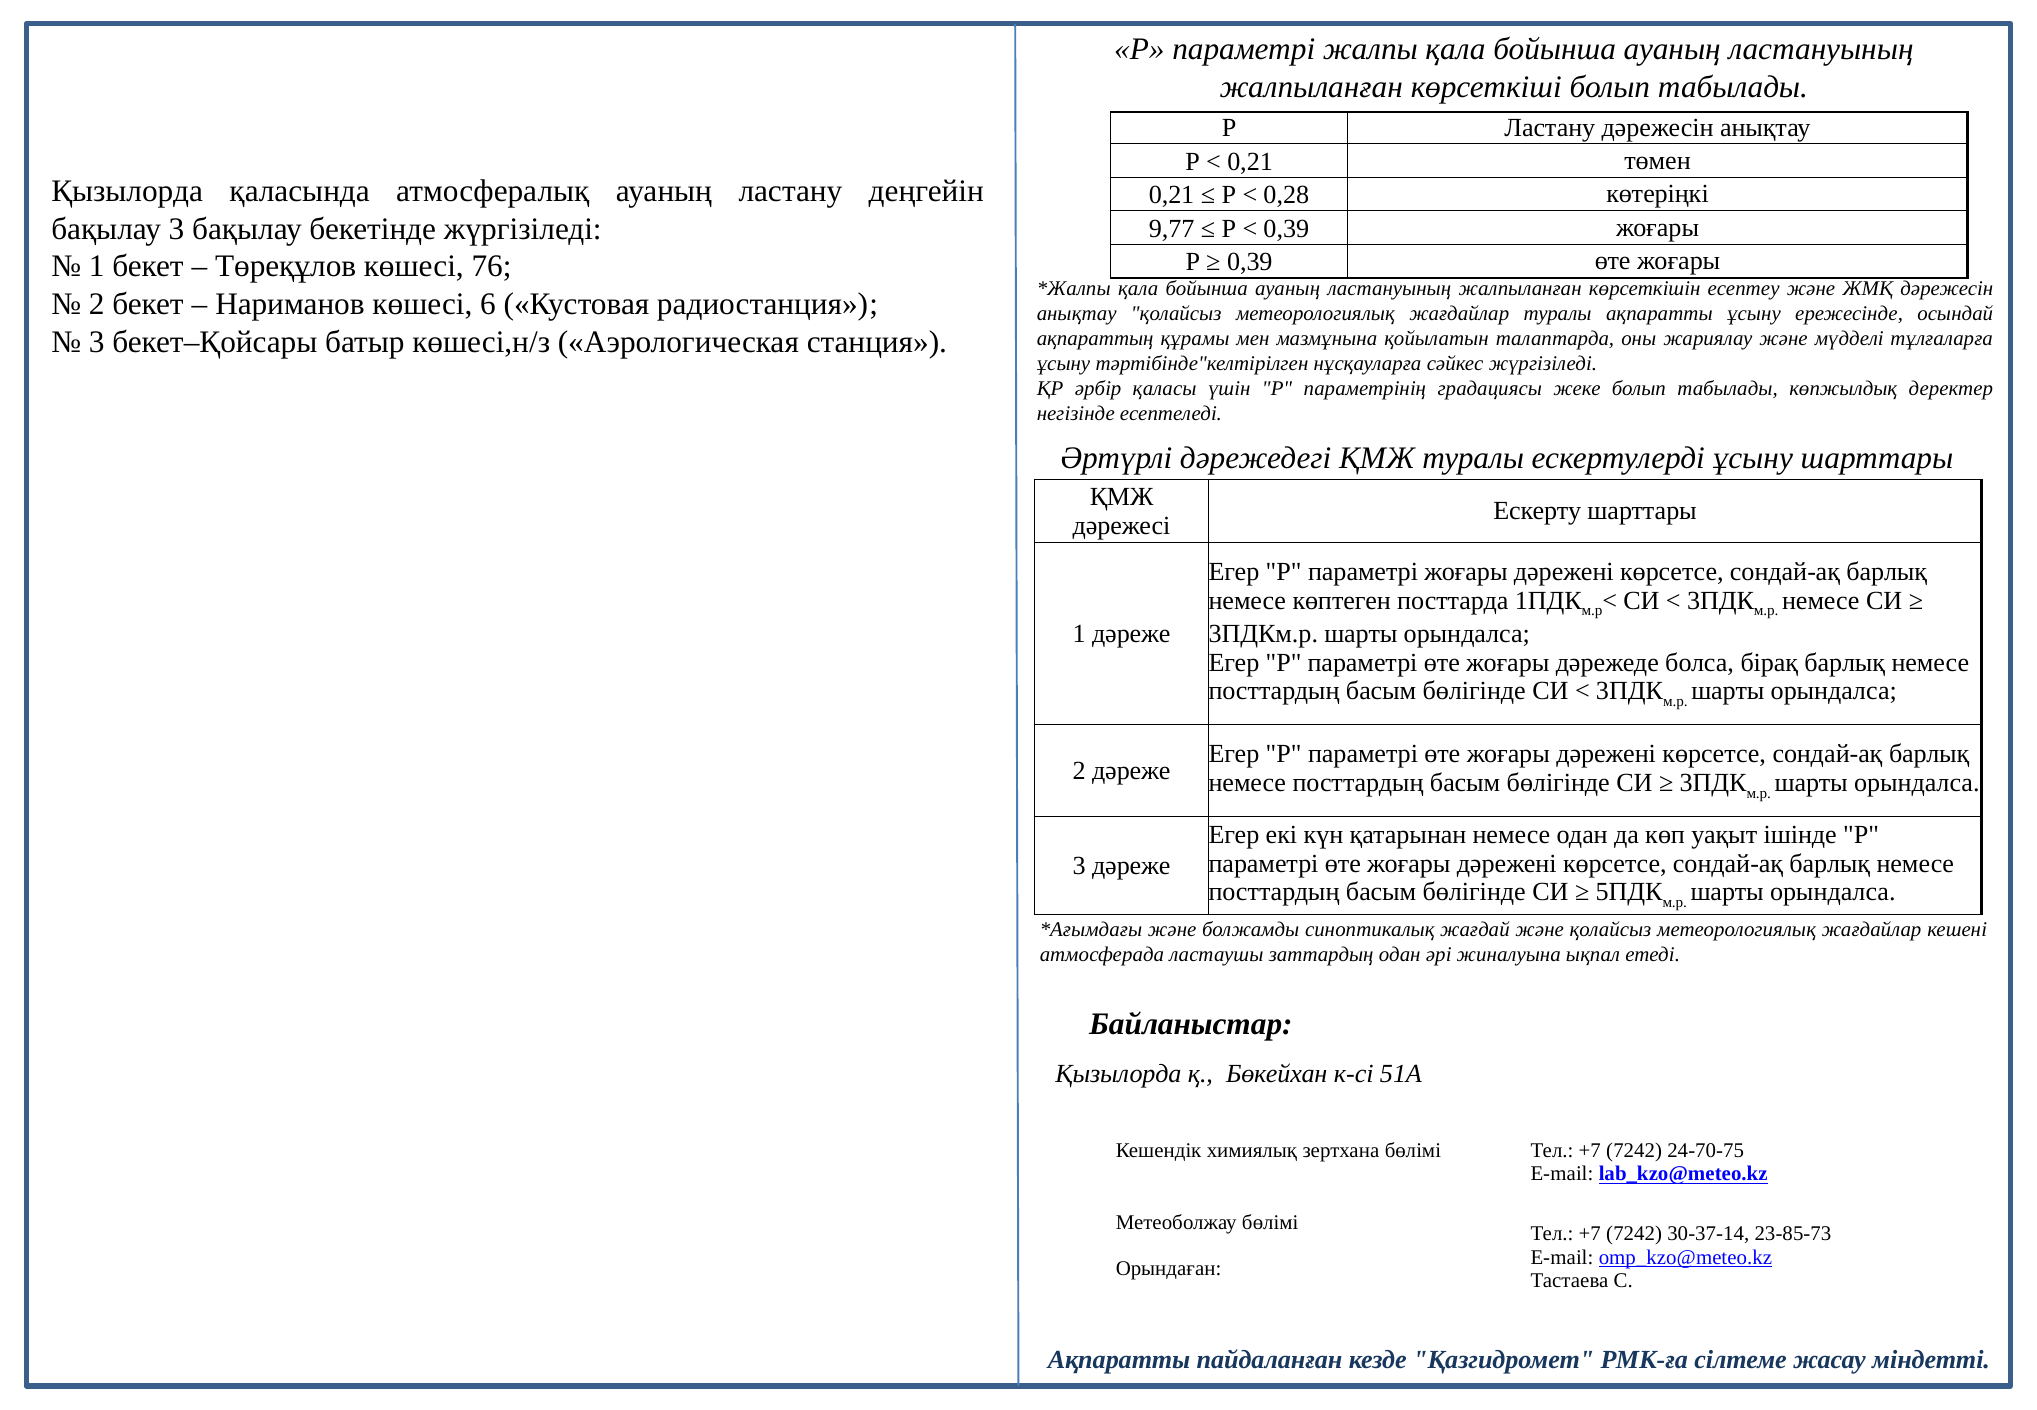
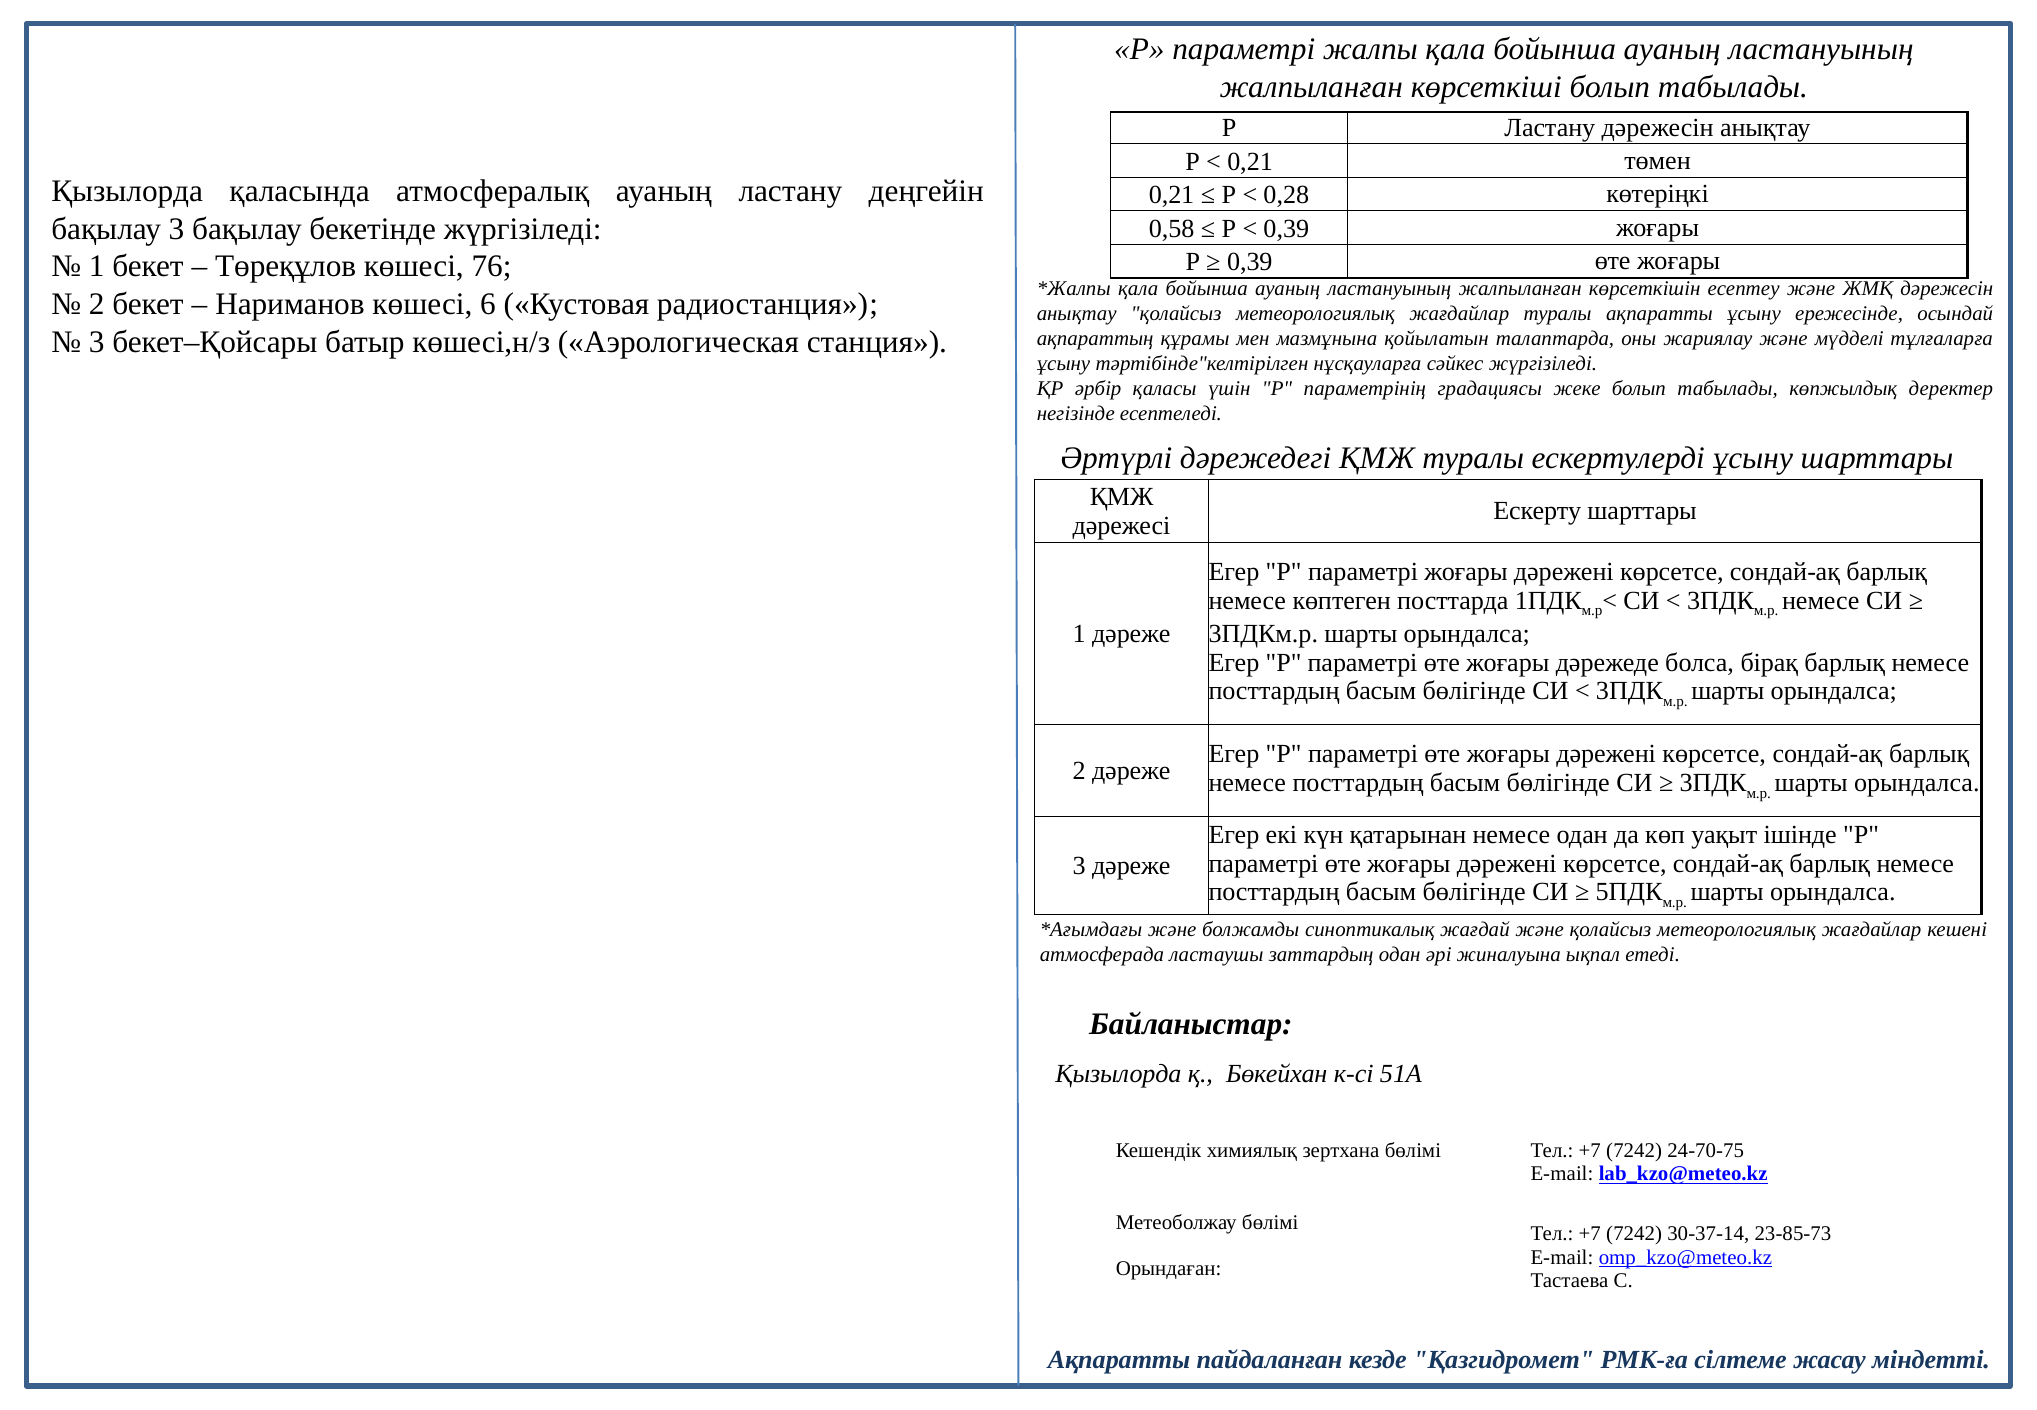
9,77: 9,77 -> 0,58
